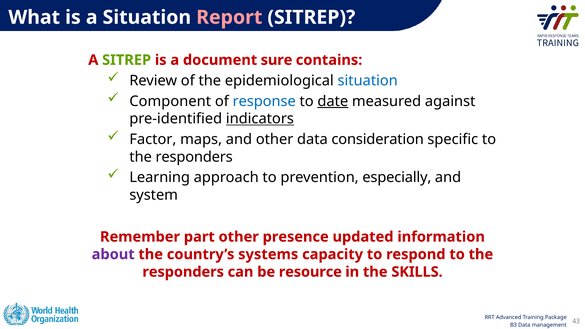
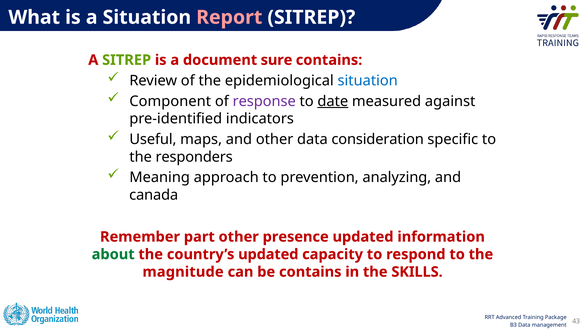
response colour: blue -> purple
indicators underline: present -> none
Factor: Factor -> Useful
Learning: Learning -> Meaning
especially: especially -> analyzing
system: system -> canada
about colour: purple -> green
country’s systems: systems -> updated
responders at (183, 272): responders -> magnitude
be resource: resource -> contains
